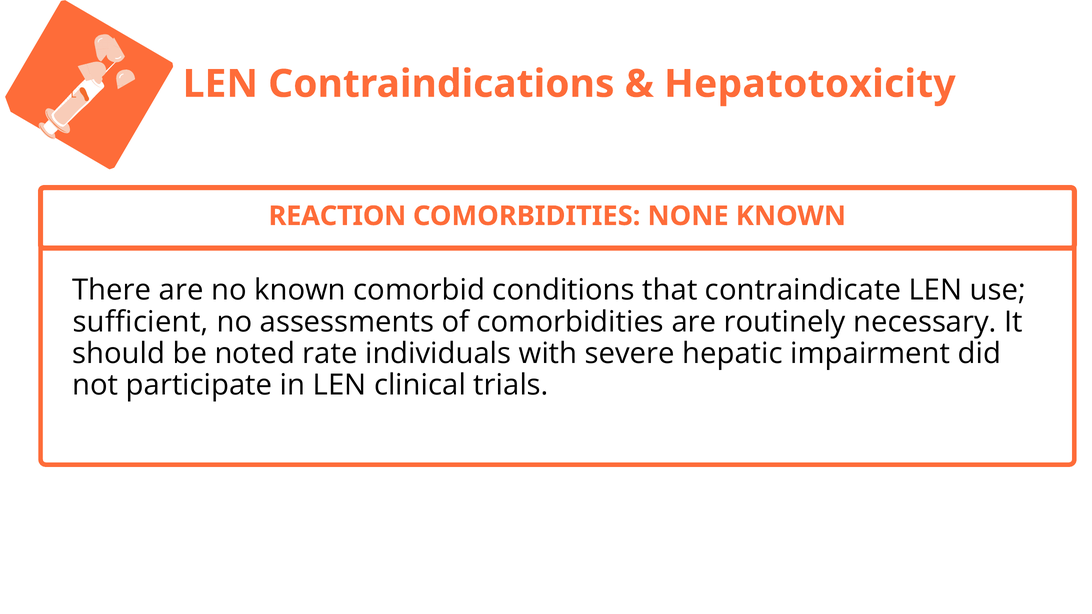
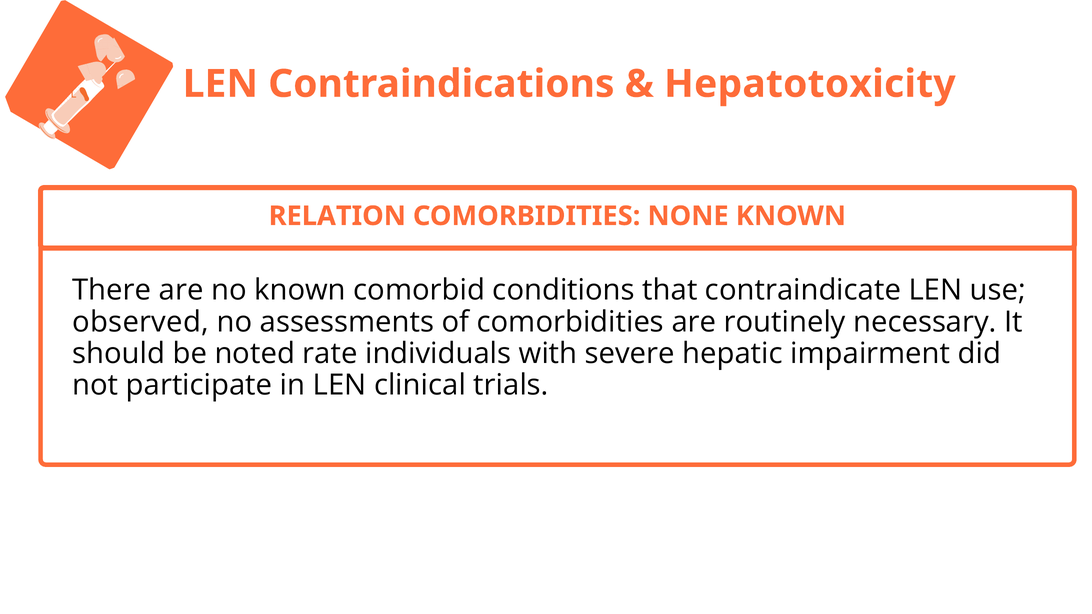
REACTION: REACTION -> RELATION
sufficient: sufficient -> observed
